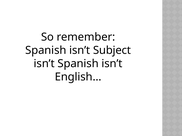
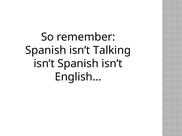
Subject: Subject -> Talking
